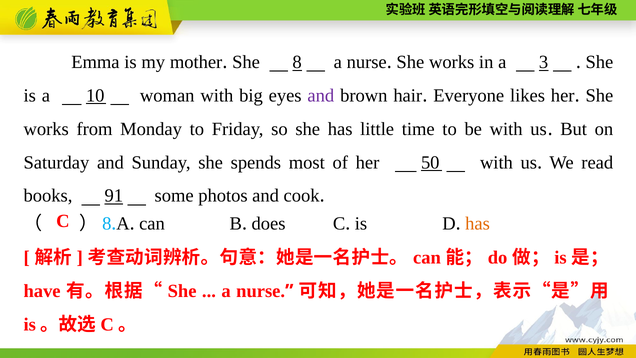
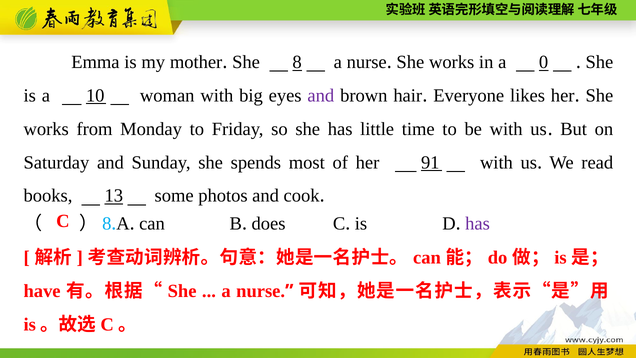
3: 3 -> 0
50: 50 -> 91
91: 91 -> 13
has at (478, 224) colour: orange -> purple
